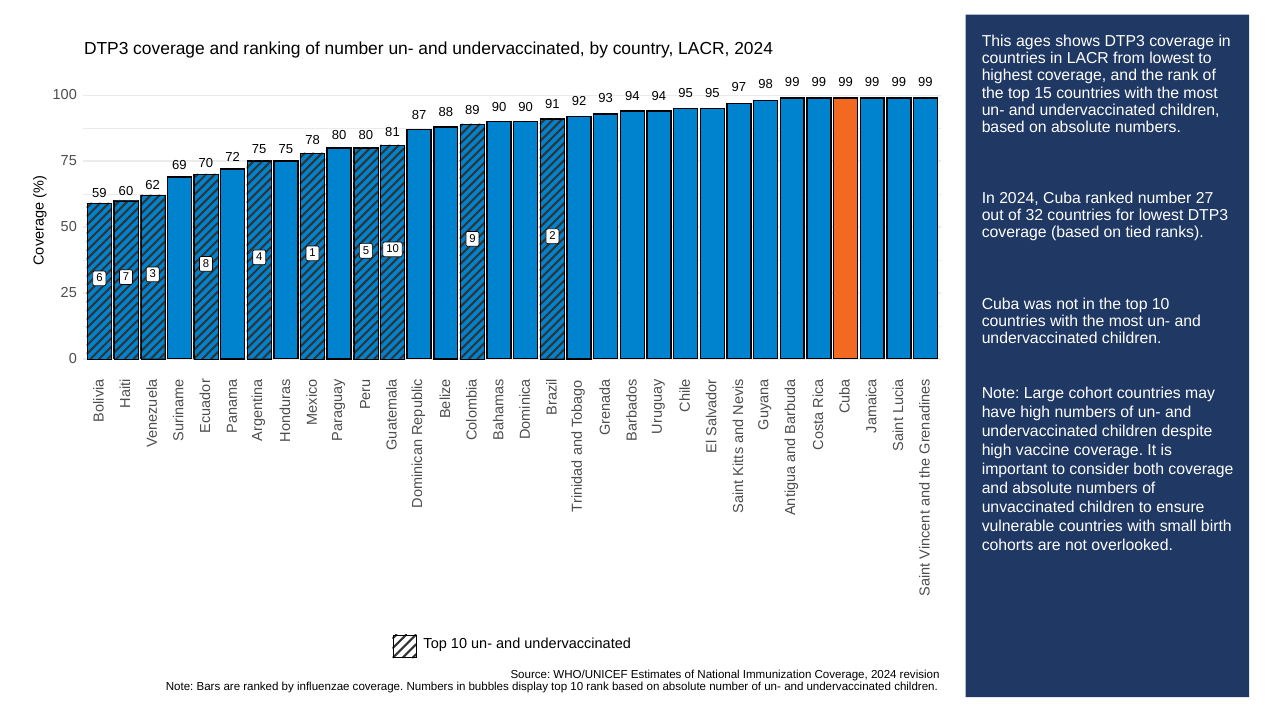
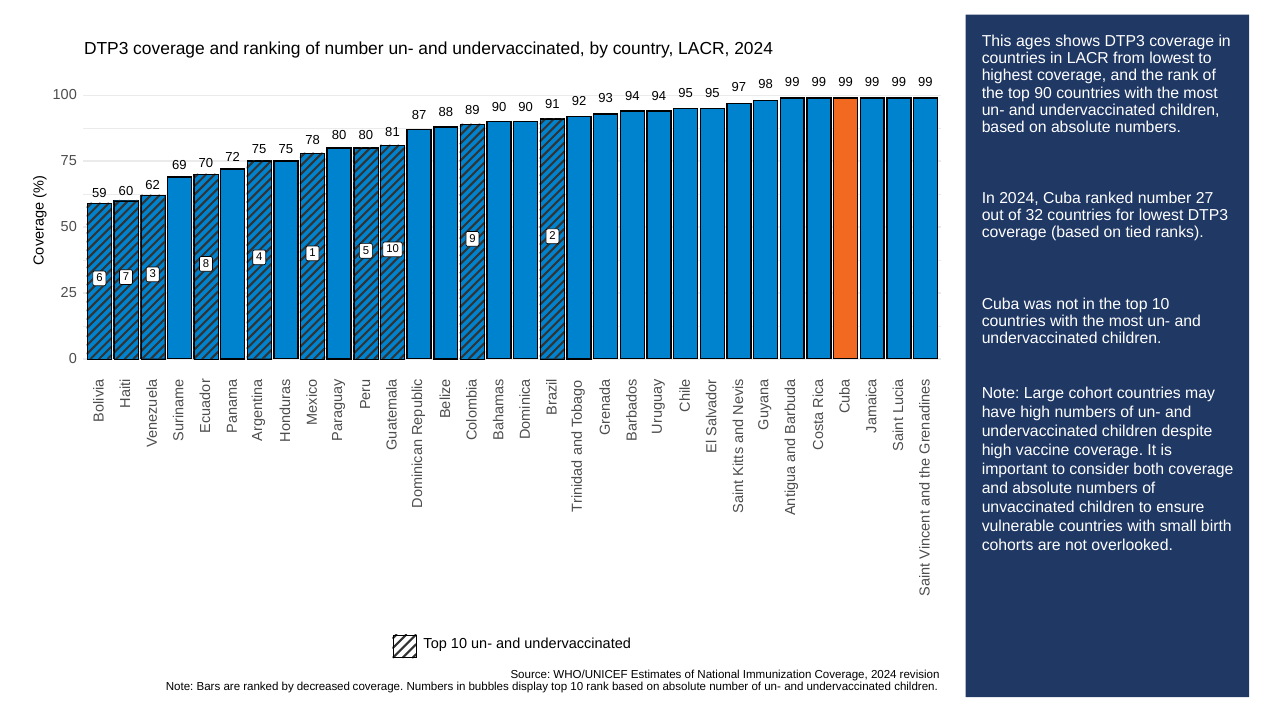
top 15: 15 -> 90
influenzae: influenzae -> decreased
